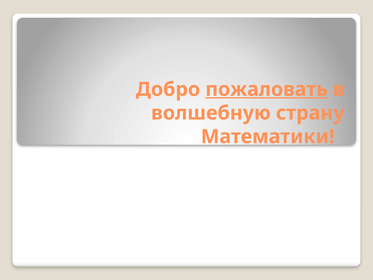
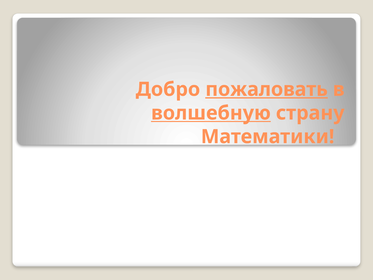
волшебную underline: none -> present
